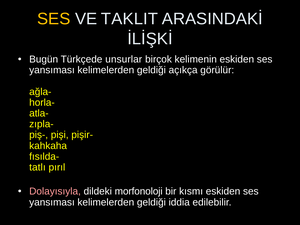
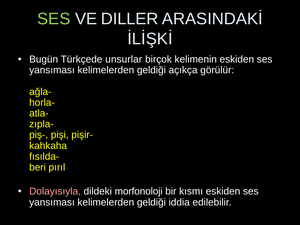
SES at (54, 19) colour: yellow -> light green
TAKLIT: TAKLIT -> DILLER
tatlı: tatlı -> beri
